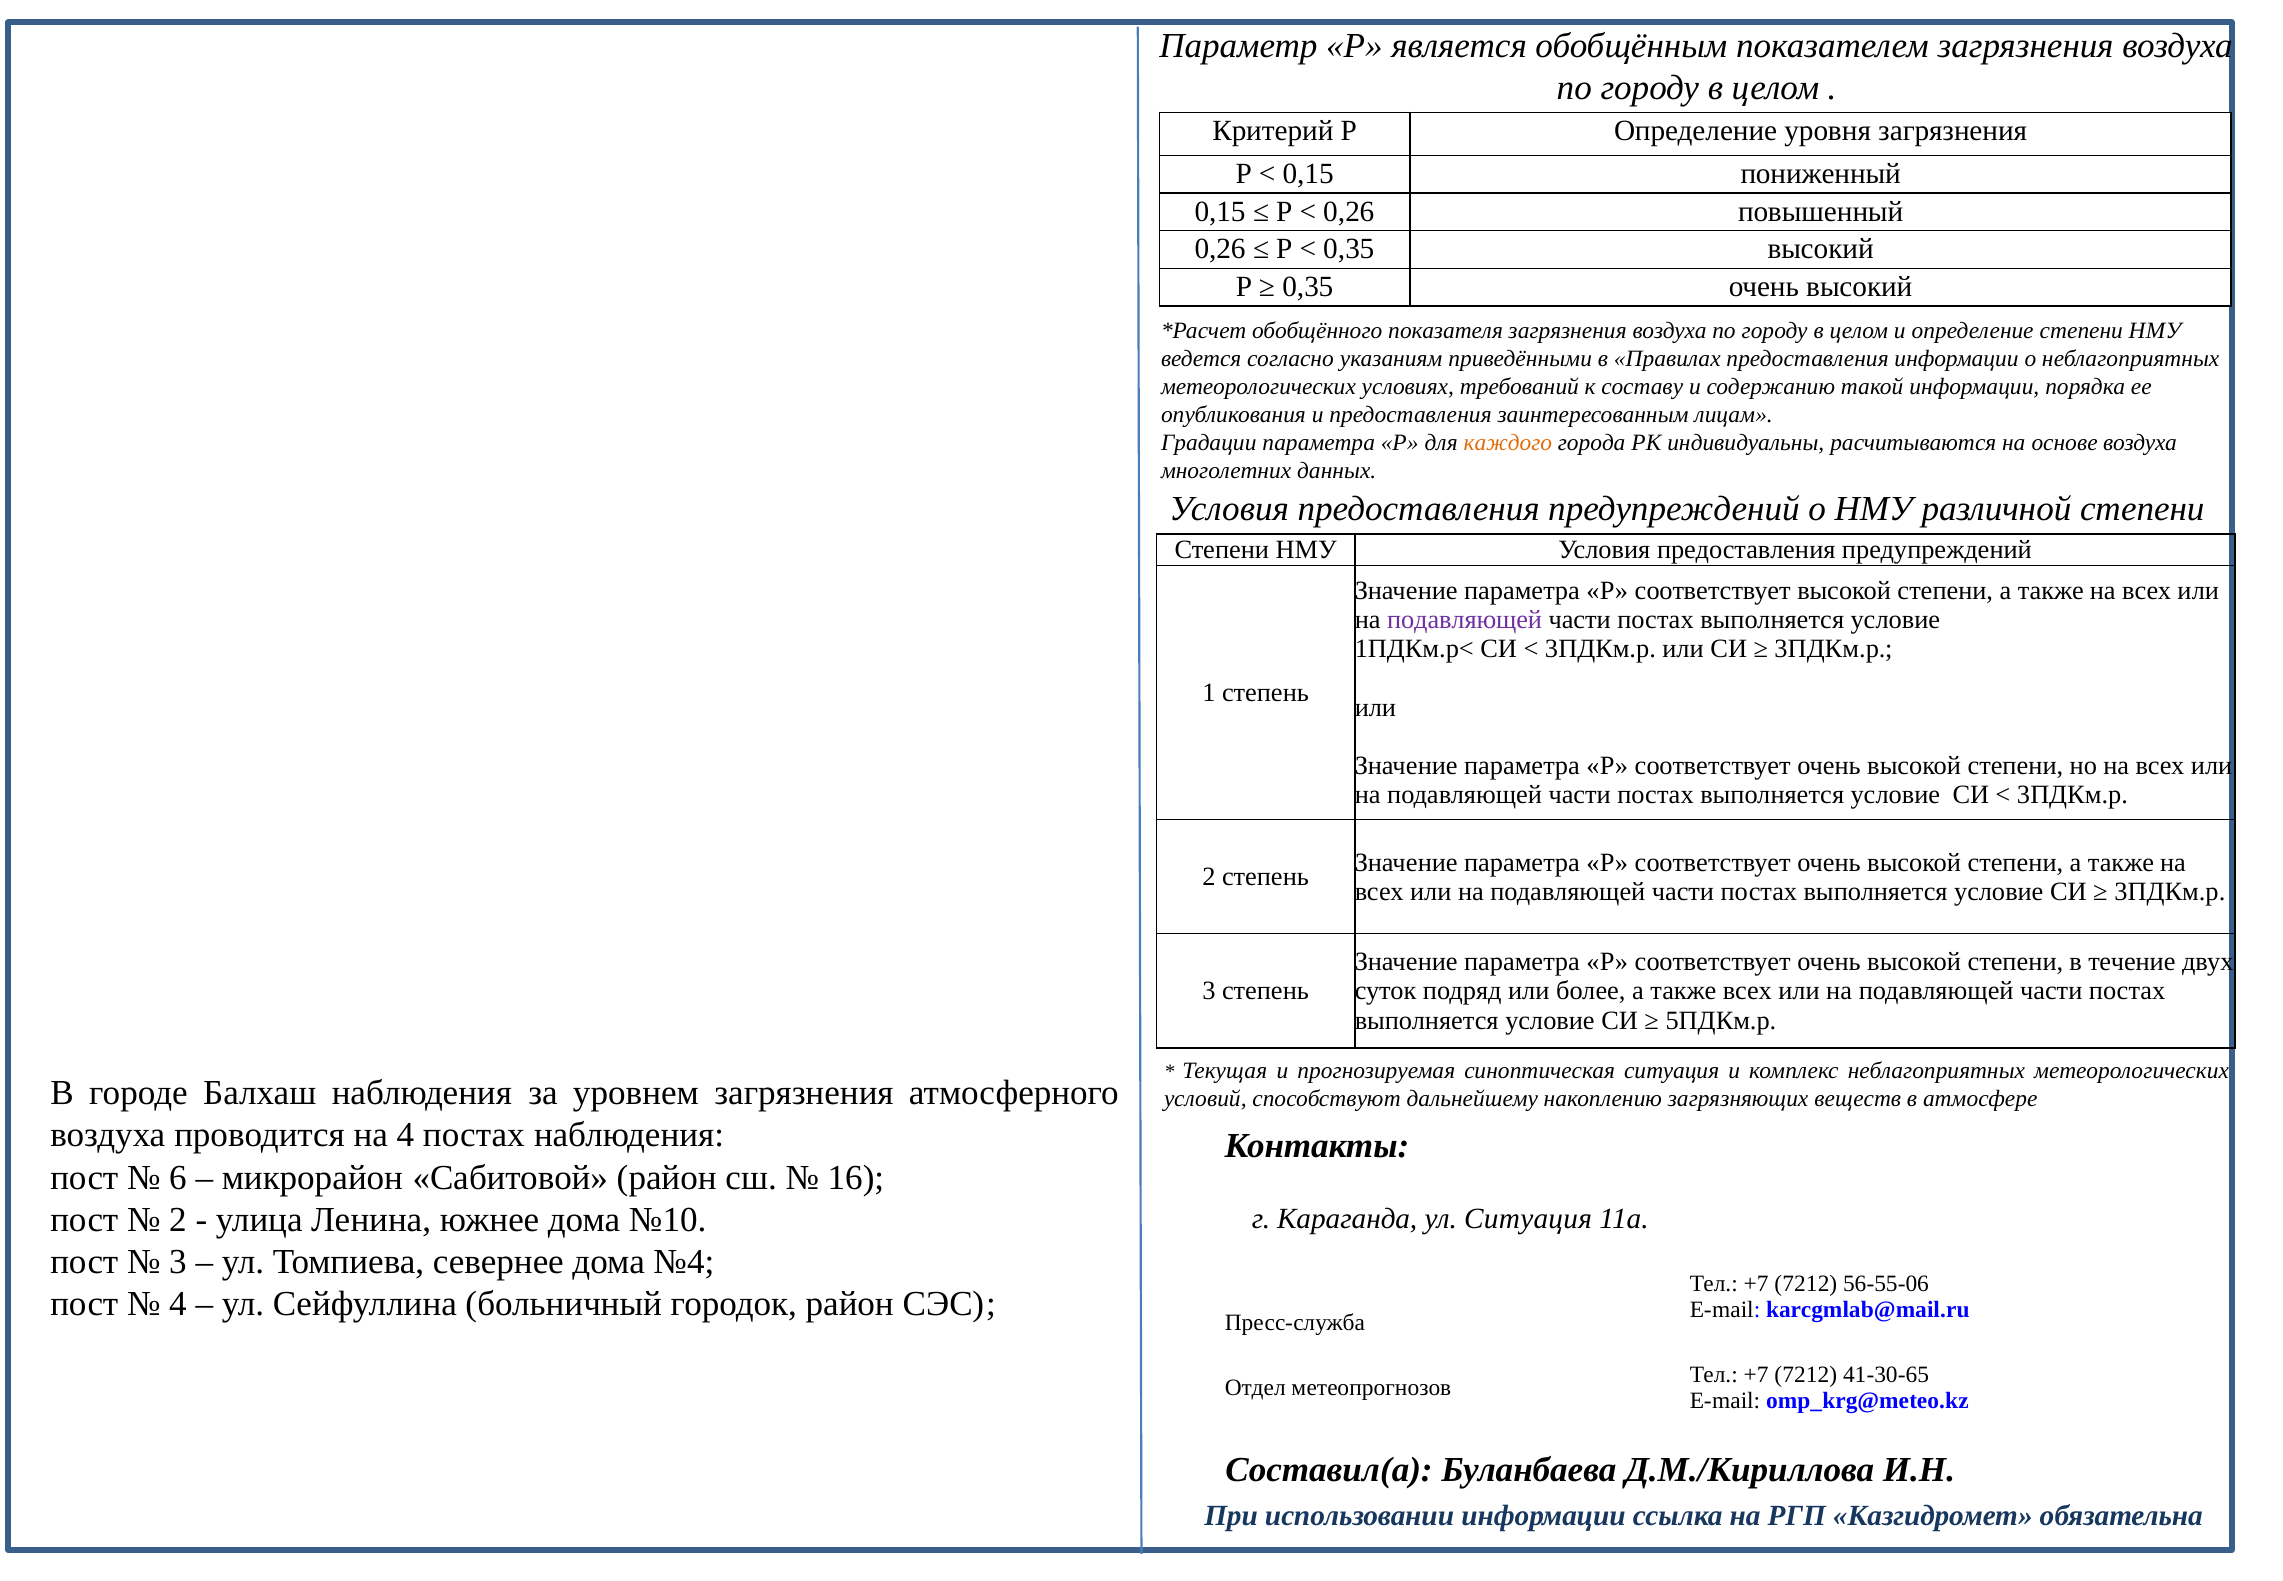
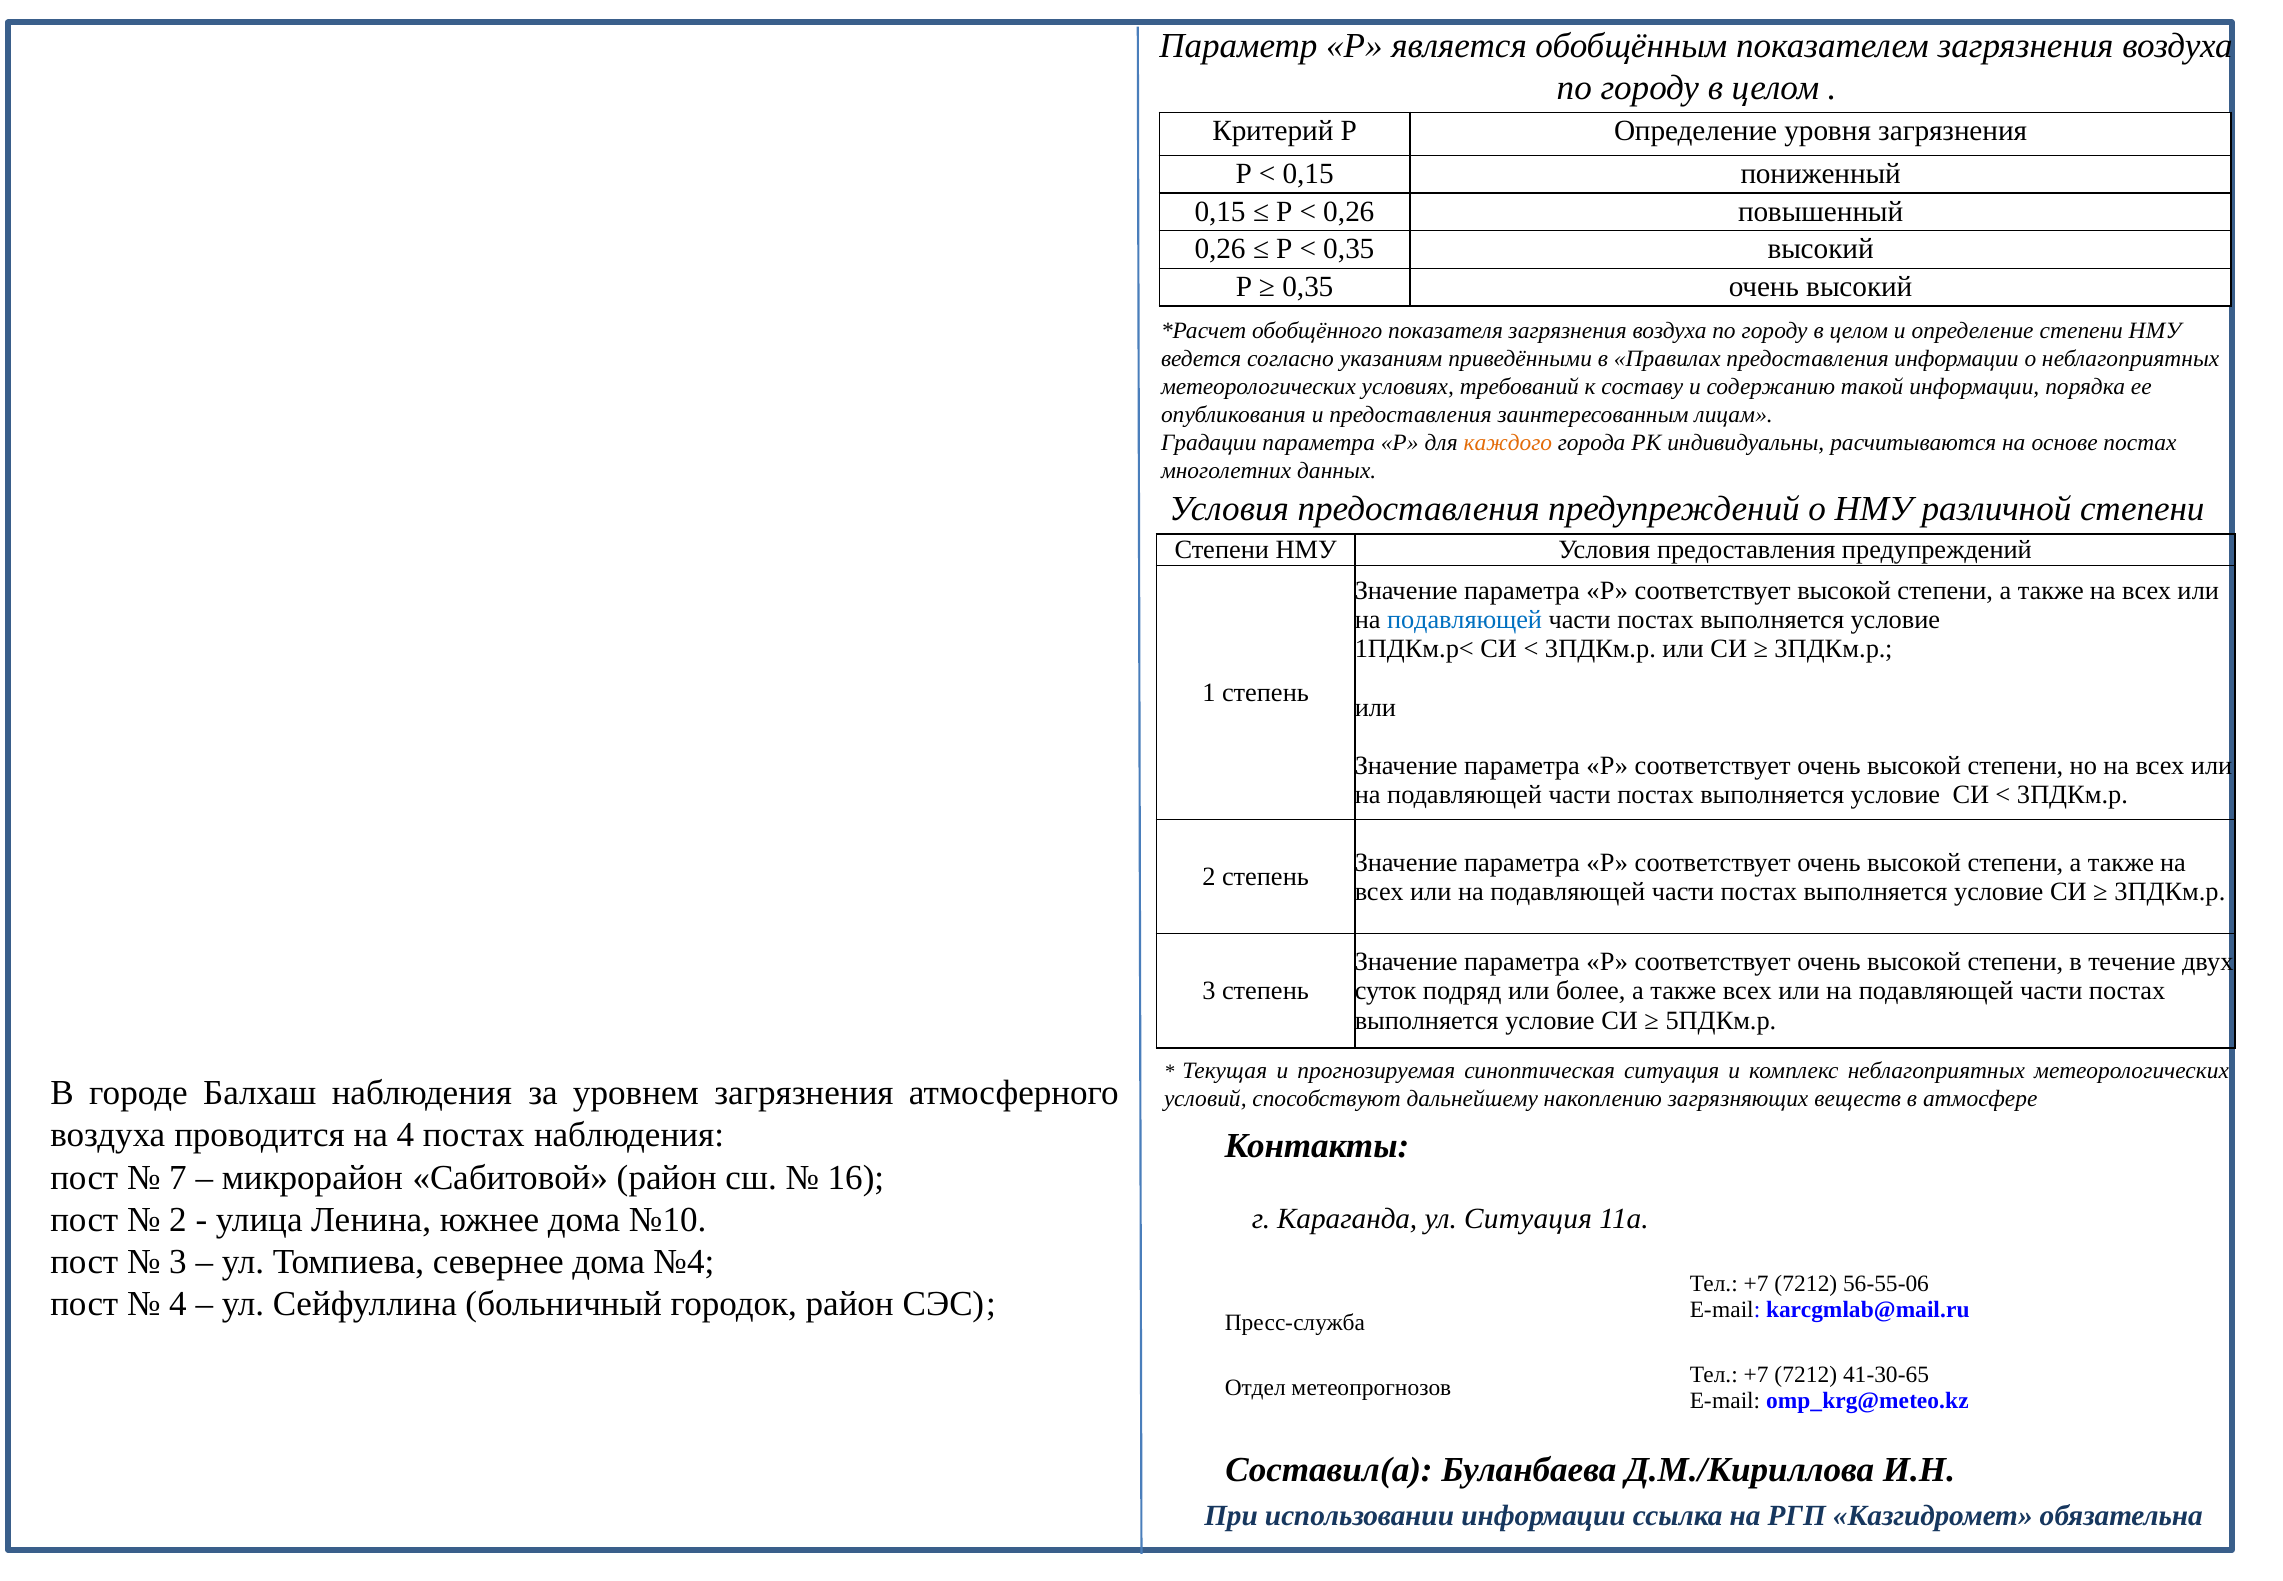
основе воздуха: воздуха -> постах
подавляющей at (1465, 620) colour: purple -> blue
6: 6 -> 7
